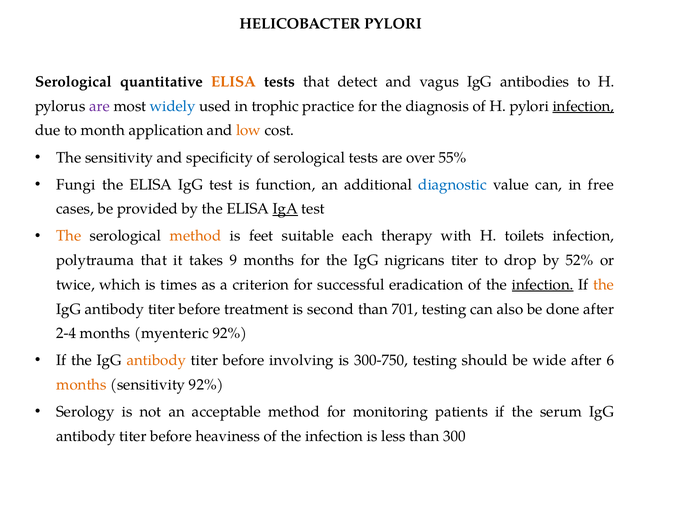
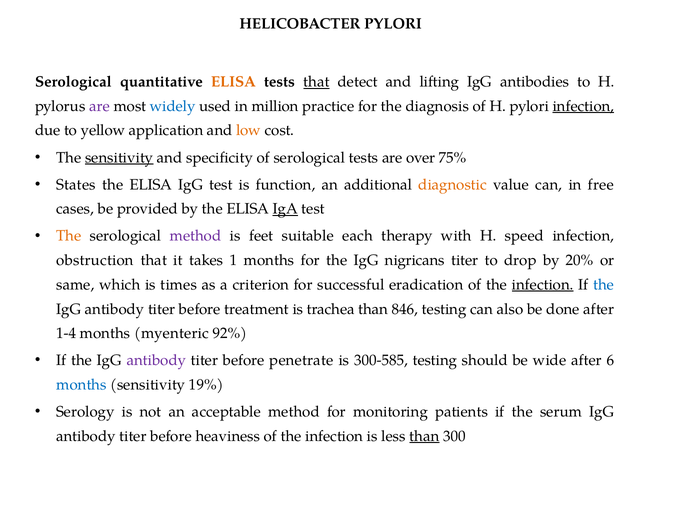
that at (316, 82) underline: none -> present
vagus: vagus -> lifting
trophic: trophic -> million
month: month -> yellow
sensitivity at (119, 158) underline: none -> present
55%: 55% -> 75%
Fungi: Fungi -> States
diagnostic colour: blue -> orange
method at (196, 236) colour: orange -> purple
toilets: toilets -> speed
polytrauma: polytrauma -> obstruction
9: 9 -> 1
52%: 52% -> 20%
twice: twice -> same
the at (604, 285) colour: orange -> blue
second: second -> trachea
701: 701 -> 846
2-4: 2-4 -> 1-4
antibody at (156, 361) colour: orange -> purple
involving: involving -> penetrate
300-750: 300-750 -> 300-585
months at (81, 385) colour: orange -> blue
sensitivity 92%: 92% -> 19%
than at (424, 437) underline: none -> present
